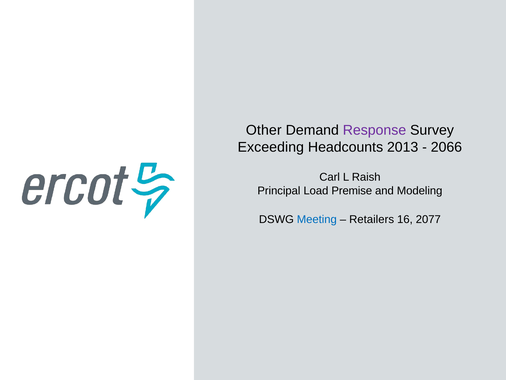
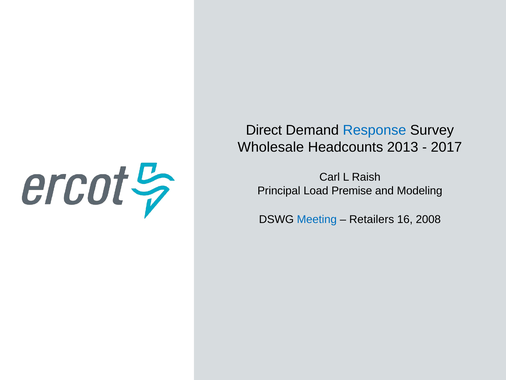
Other: Other -> Direct
Response colour: purple -> blue
Exceeding: Exceeding -> Wholesale
2066: 2066 -> 2017
2077: 2077 -> 2008
